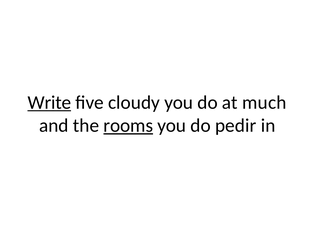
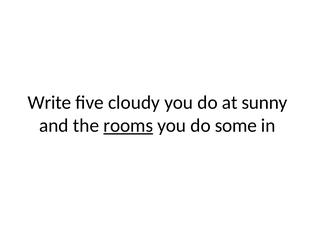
Write underline: present -> none
much: much -> sunny
pedir: pedir -> some
